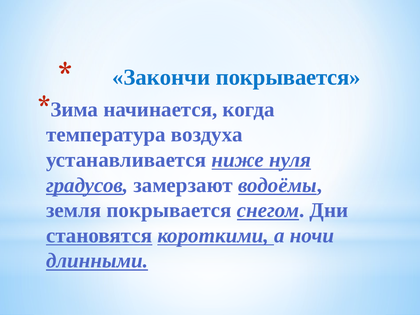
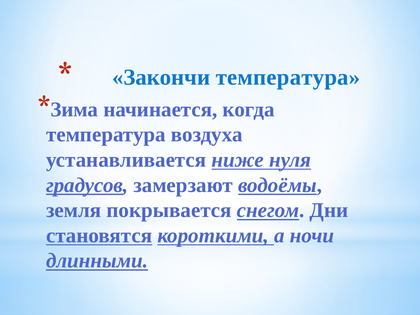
Закончи покрывается: покрывается -> температура
